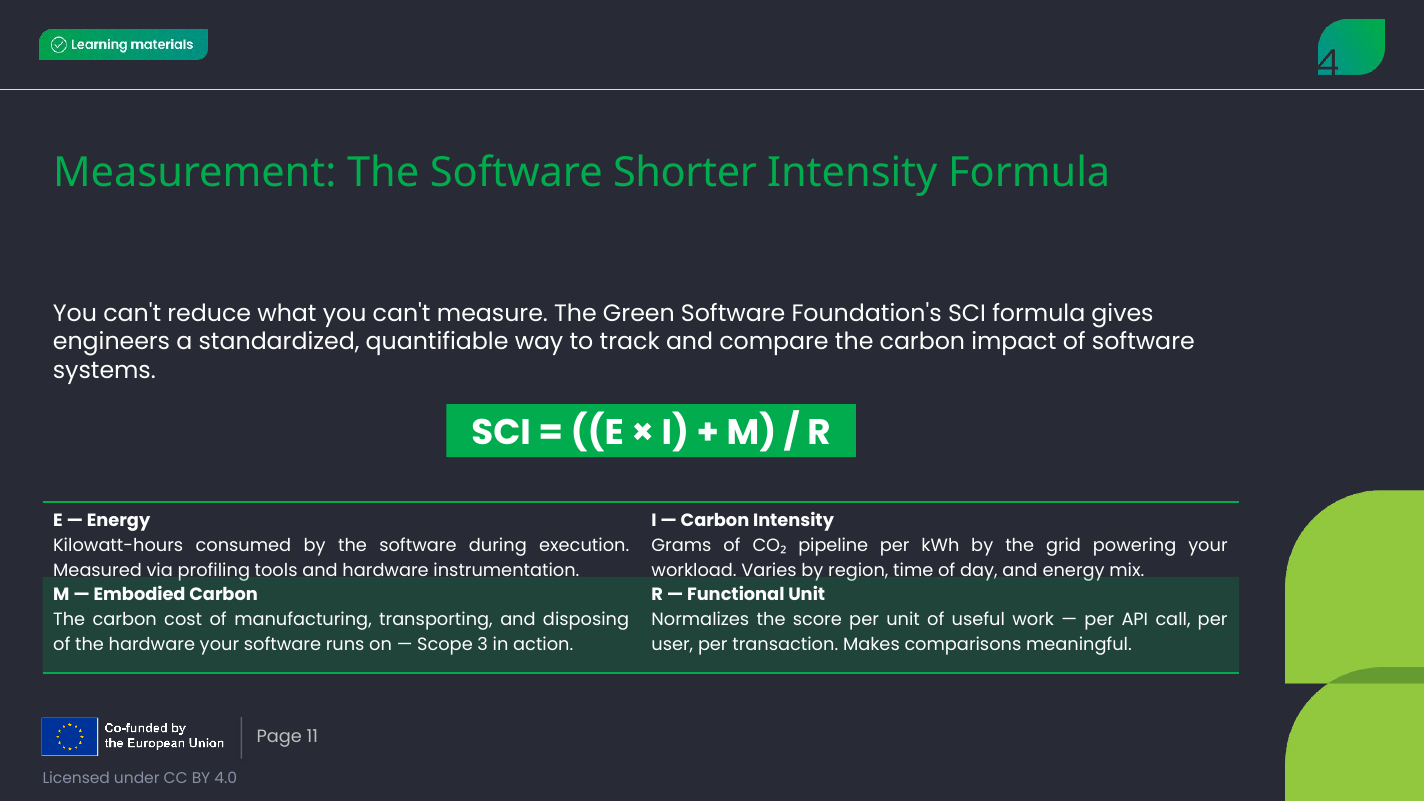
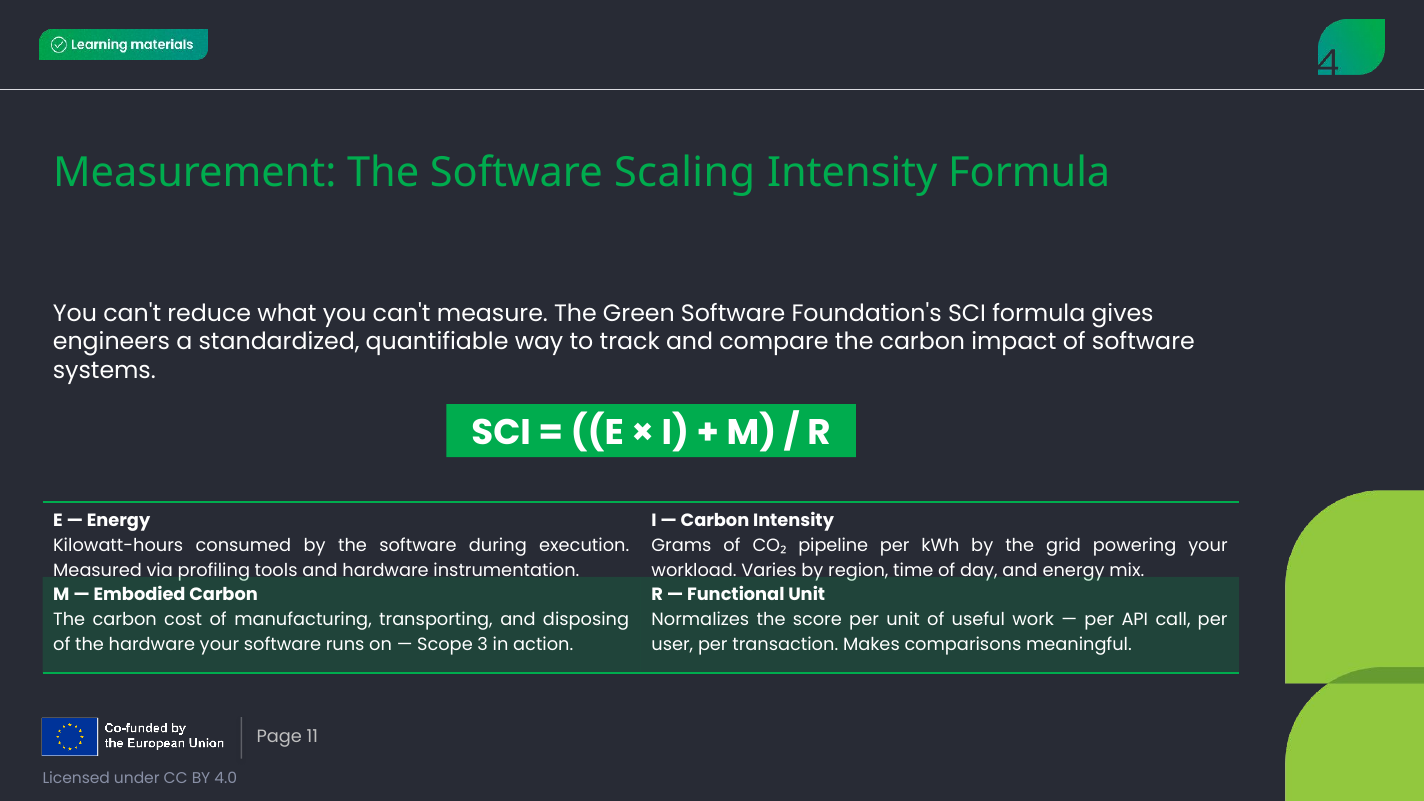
Shorter: Shorter -> Scaling
